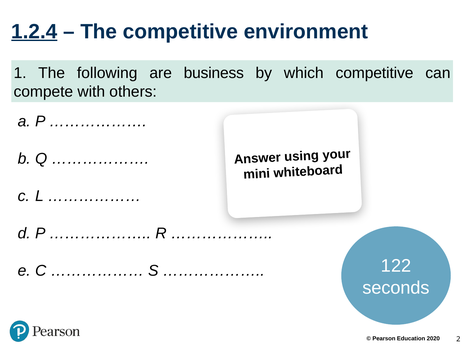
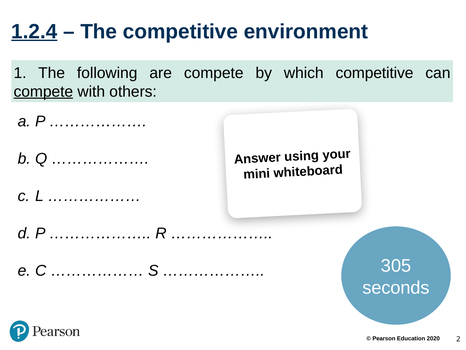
are business: business -> compete
compete at (43, 91) underline: none -> present
122: 122 -> 305
